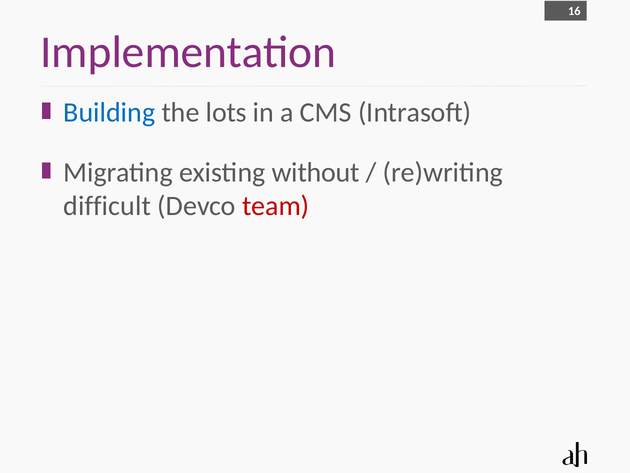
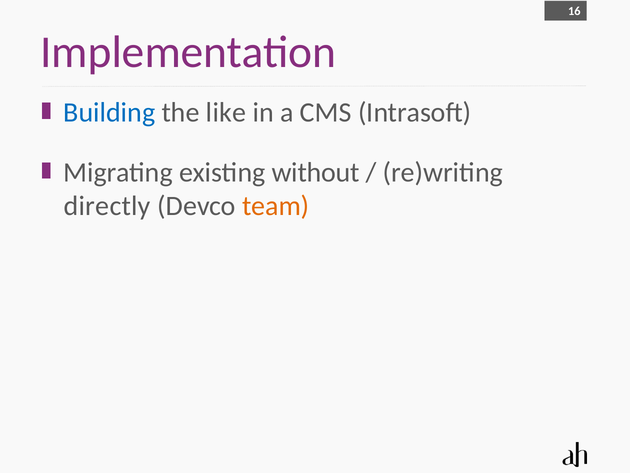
lots: lots -> like
difficult: difficult -> directly
team colour: red -> orange
